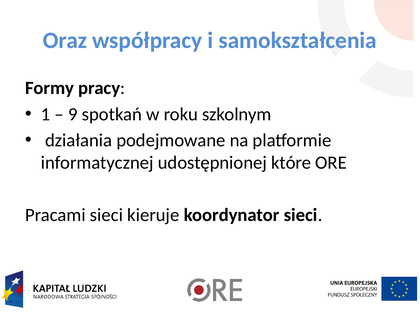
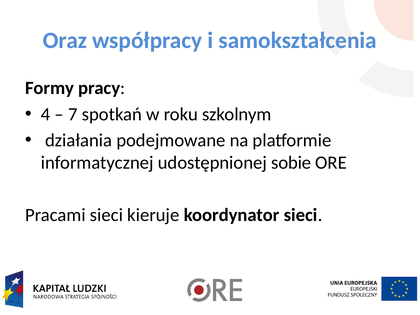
1: 1 -> 4
9: 9 -> 7
które: które -> sobie
